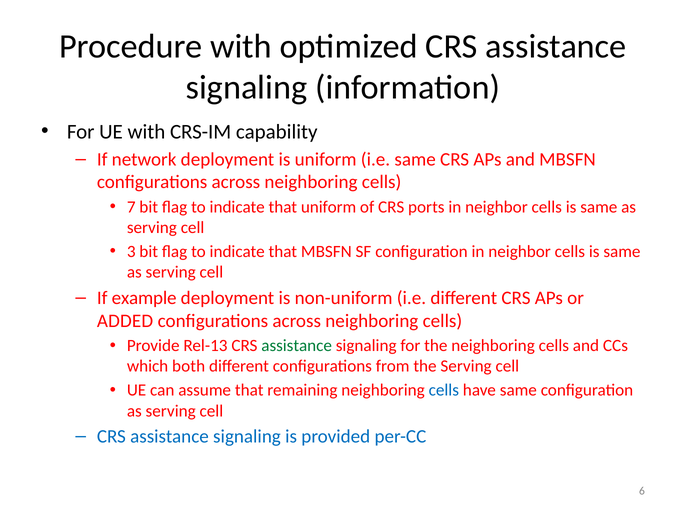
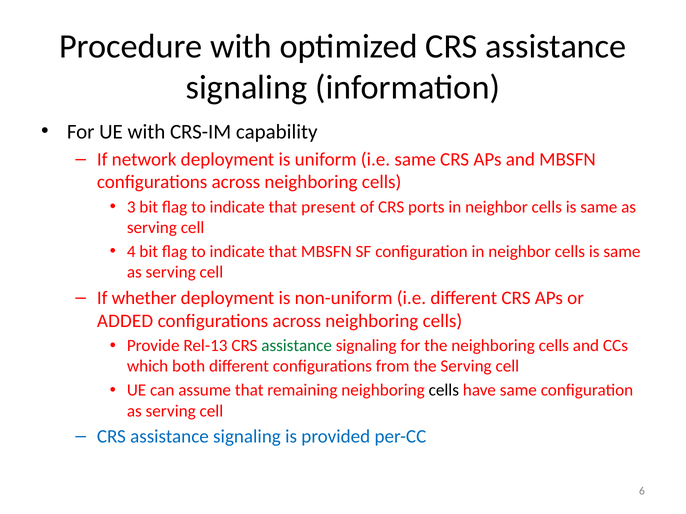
7: 7 -> 3
that uniform: uniform -> present
3: 3 -> 4
example: example -> whether
cells at (444, 391) colour: blue -> black
